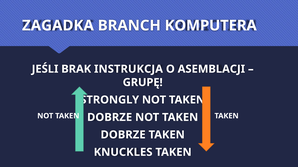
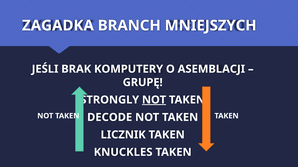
KOMPUTERA: KOMPUTERA -> MNIEJSZYCH
INSTRUKCJA: INSTRUKCJA -> KOMPUTERY
NOT at (154, 100) underline: none -> present
DOBRZE at (110, 118): DOBRZE -> DECODE
DOBRZE at (123, 135): DOBRZE -> LICZNIK
